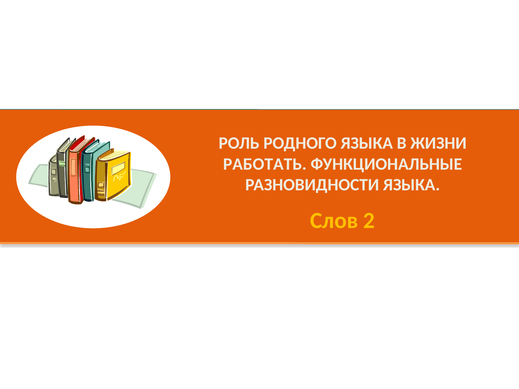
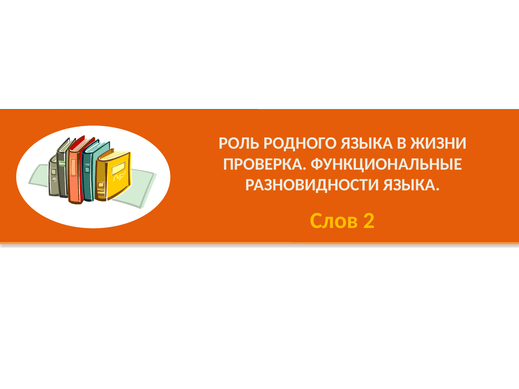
РАБОТАТЬ: РАБОТАТЬ -> ПРОВЕРКА
